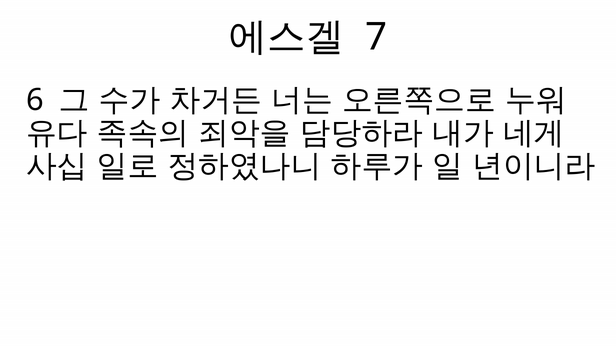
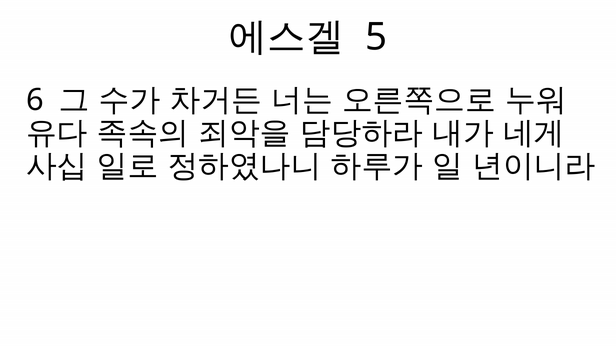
7: 7 -> 5
